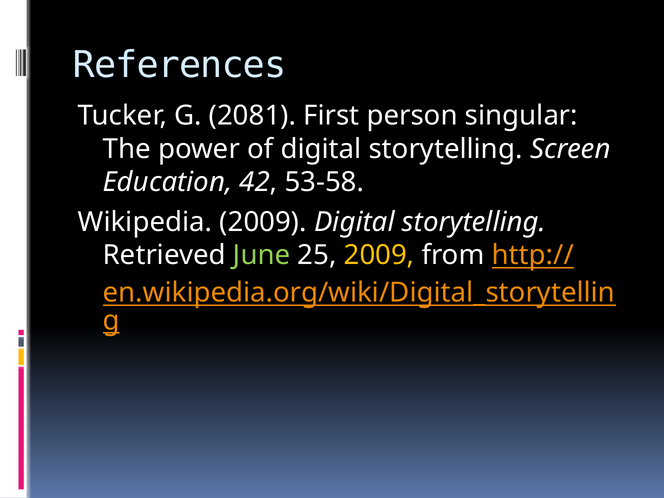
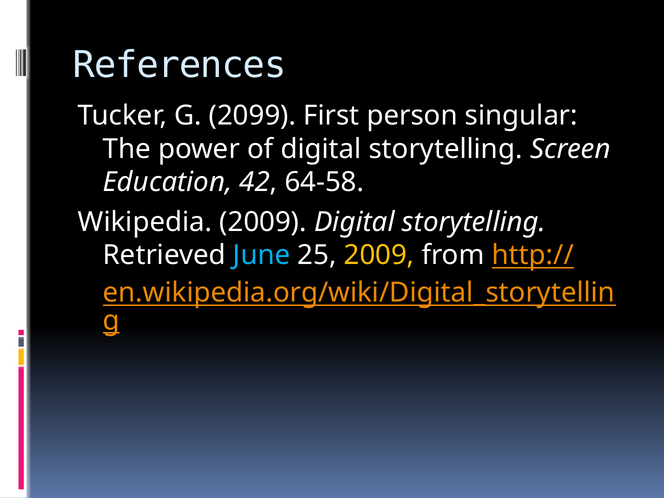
2081: 2081 -> 2099
53-58: 53-58 -> 64-58
June colour: light green -> light blue
